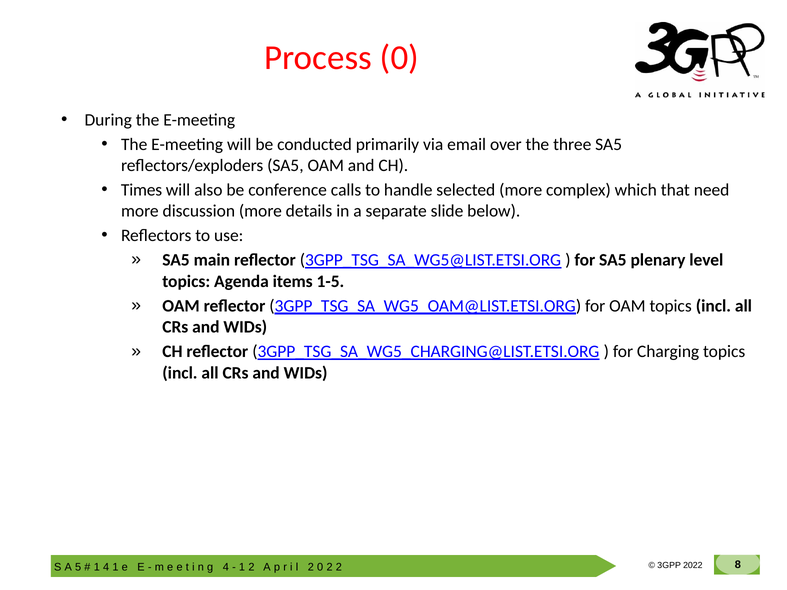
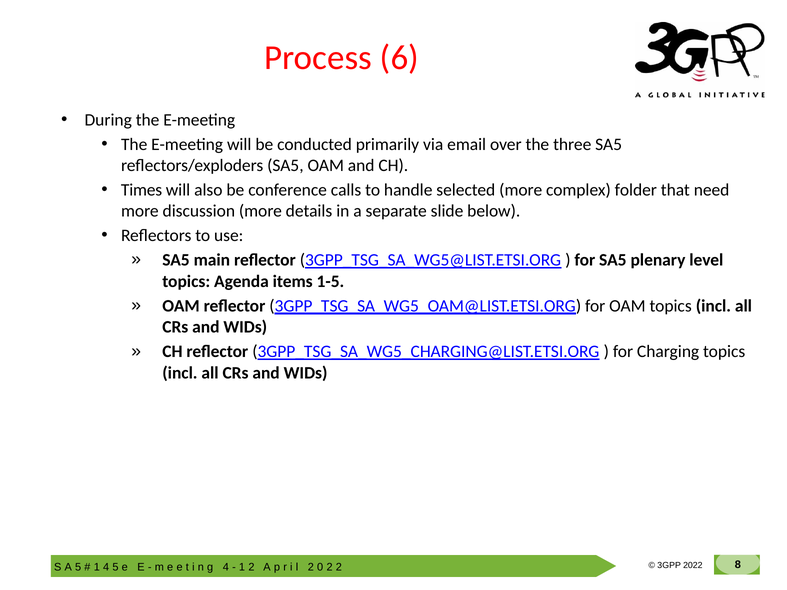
Process 0: 0 -> 6
which: which -> folder
1 at (115, 568): 1 -> 5
